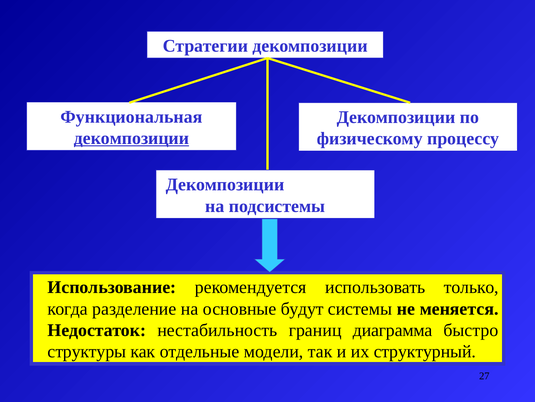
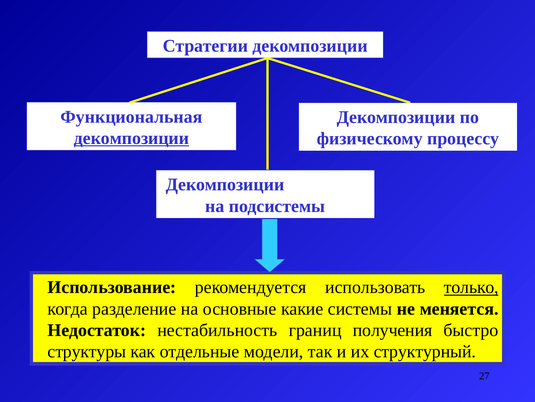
только underline: none -> present
будут: будут -> какие
диаграмма: диаграмма -> получения
